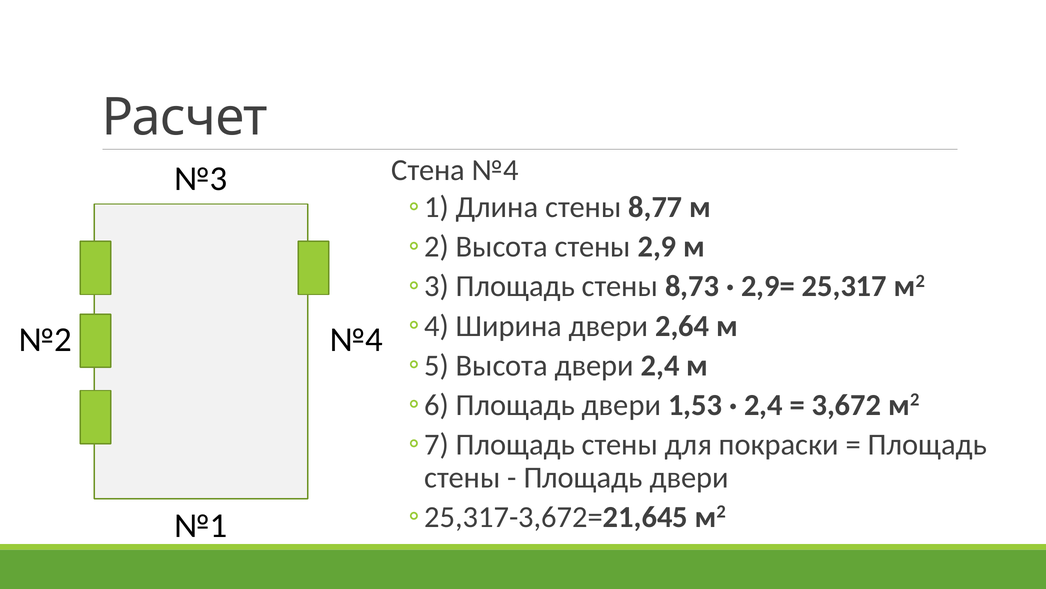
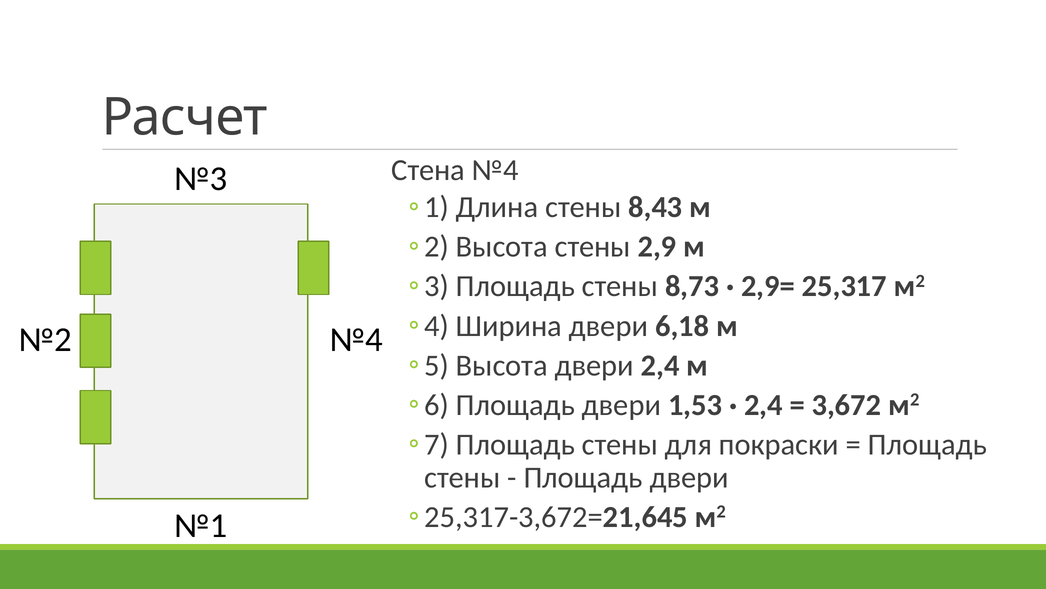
8,77: 8,77 -> 8,43
2,64: 2,64 -> 6,18
